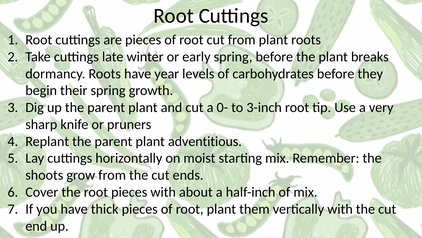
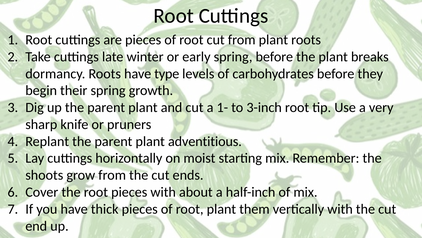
year: year -> type
0-: 0- -> 1-
